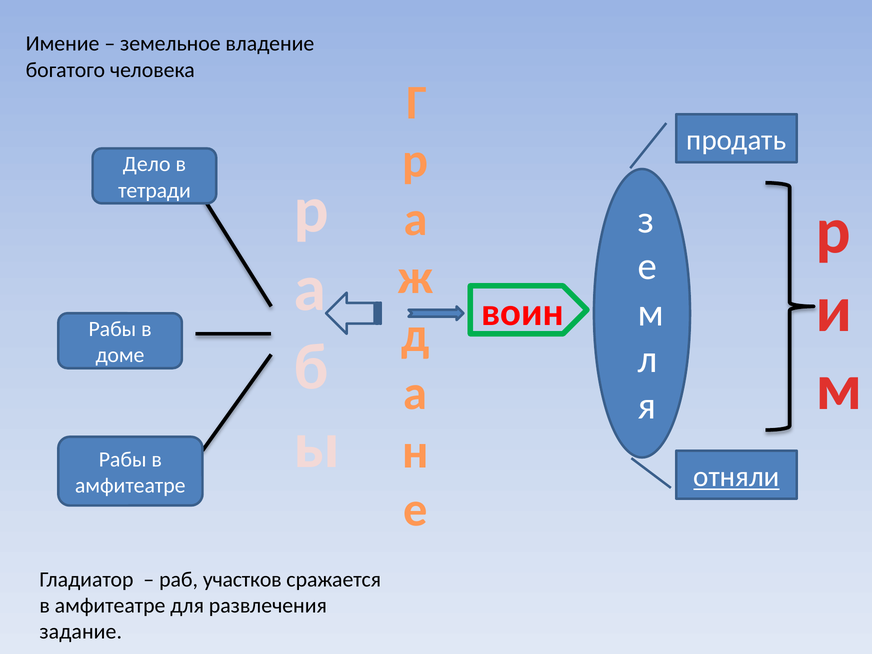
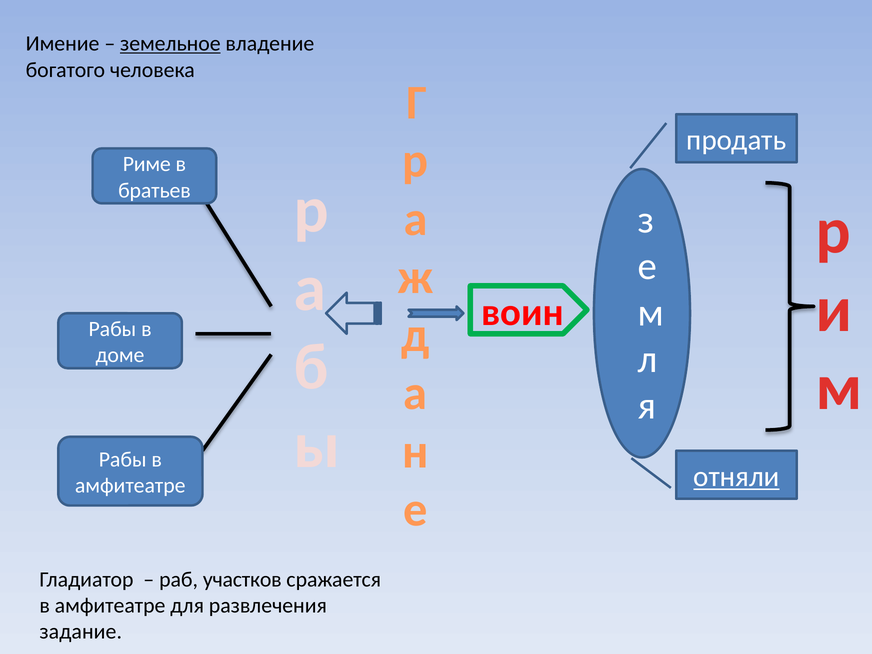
земельное underline: none -> present
Дело: Дело -> Риме
тетради: тетради -> братьев
